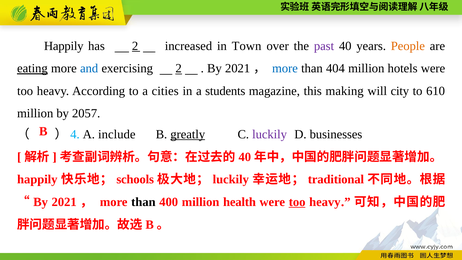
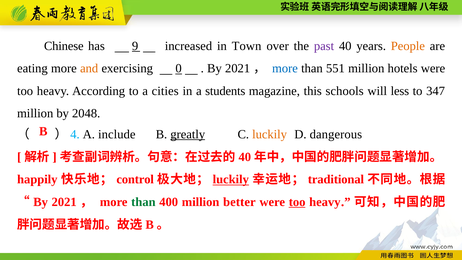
Happily at (64, 46): Happily -> Chinese
has 2: 2 -> 9
eating underline: present -> none
and colour: blue -> orange
exercising 2: 2 -> 0
404: 404 -> 551
making: making -> schools
city: city -> less
610: 610 -> 347
2057: 2057 -> 2048
luckily at (270, 134) colour: purple -> orange
businesses: businesses -> dangerous
schools: schools -> control
luckily at (231, 179) underline: none -> present
than at (143, 202) colour: black -> green
health: health -> better
